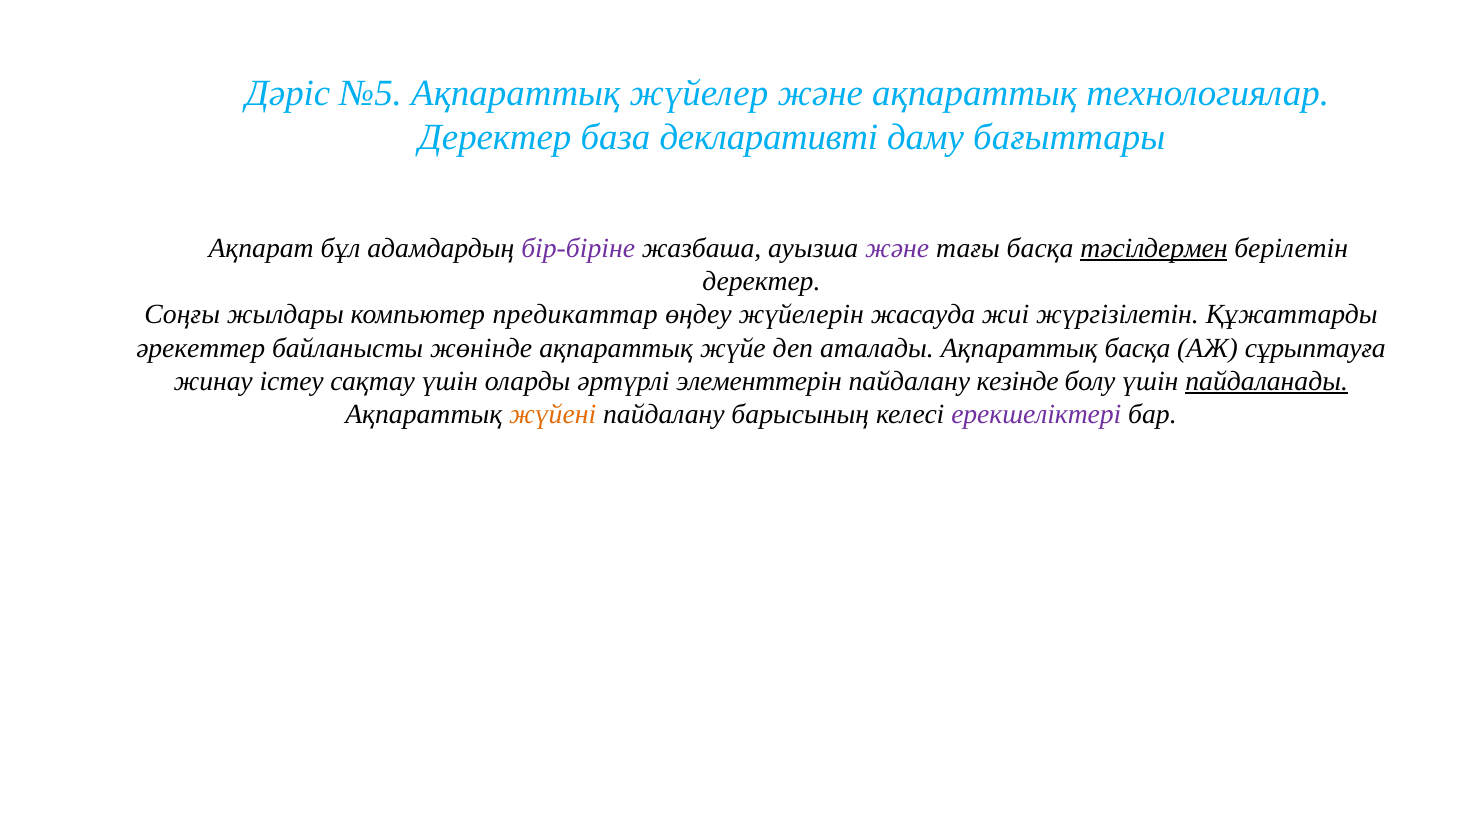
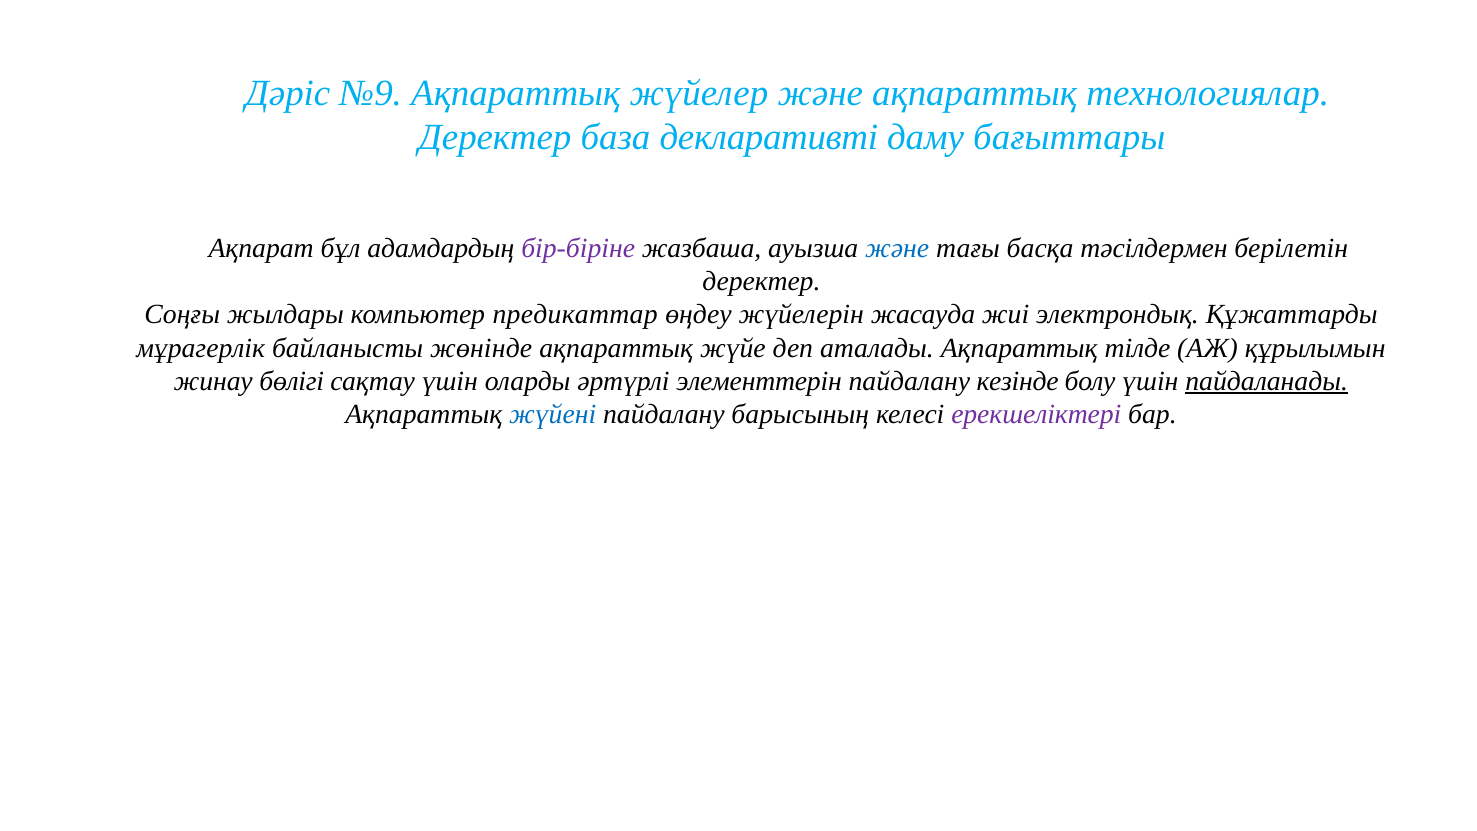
№5: №5 -> №9
және at (897, 248) colour: purple -> blue
тәсілдермен underline: present -> none
жүргізілетін: жүргізілетін -> электрондық
әрекеттер: әрекеттер -> мұрагерлік
Ақпараттық басқа: басқа -> тілде
сұрыптауға: сұрыптауға -> құрылымын
істеу: істеу -> бөлігі
жүйені colour: orange -> blue
